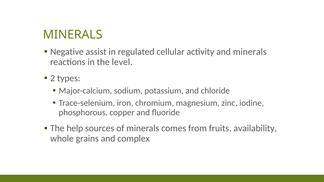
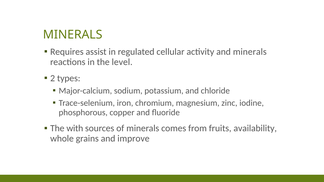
Negative: Negative -> Requires
help: help -> with
complex: complex -> improve
